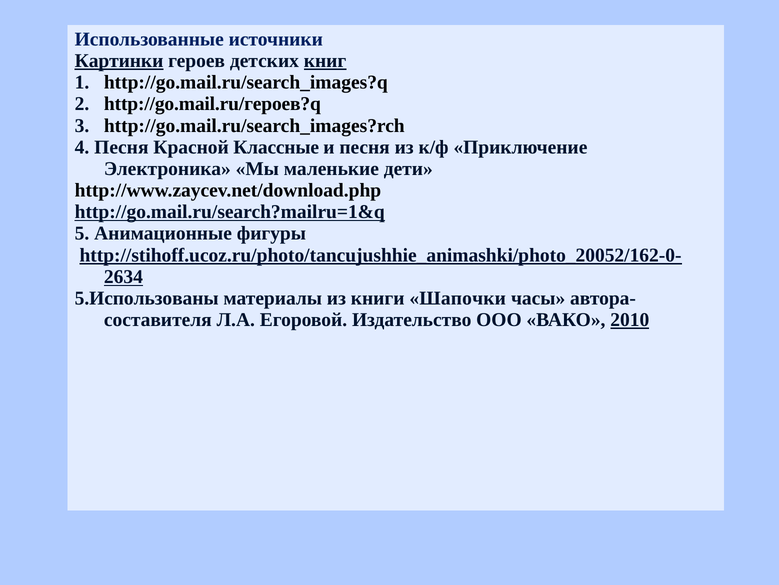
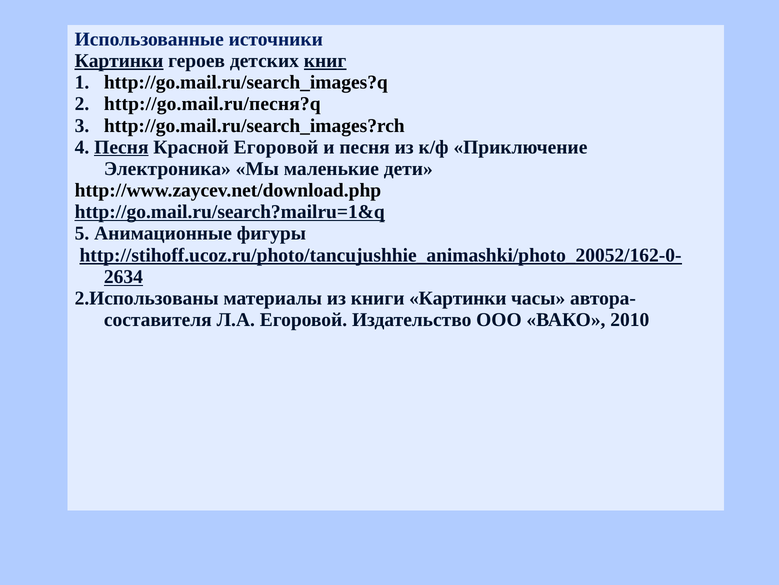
http://go.mail.ru/героев?q: http://go.mail.ru/героев?q -> http://go.mail.ru/песня?q
Песня at (121, 147) underline: none -> present
Красной Классные: Классные -> Егоровой
5.Использованы: 5.Использованы -> 2.Использованы
книги Шапочки: Шапочки -> Картинки
2010 underline: present -> none
